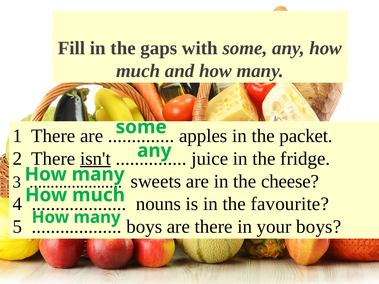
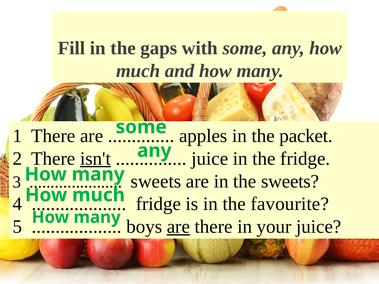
the cheese: cheese -> sweets
nouns at (158, 204): nouns -> fridge
are at (178, 227) underline: none -> present
your boys: boys -> juice
